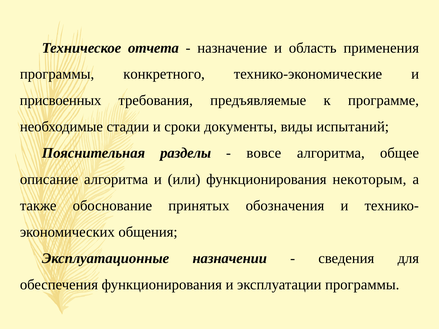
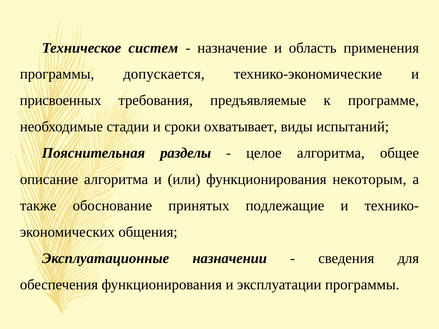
отчета: отчета -> систем
конкретного: конкретного -> допускается
документы: документы -> охватывает
вовсе: вовсе -> целое
обозначения: обозначения -> подлежащие
